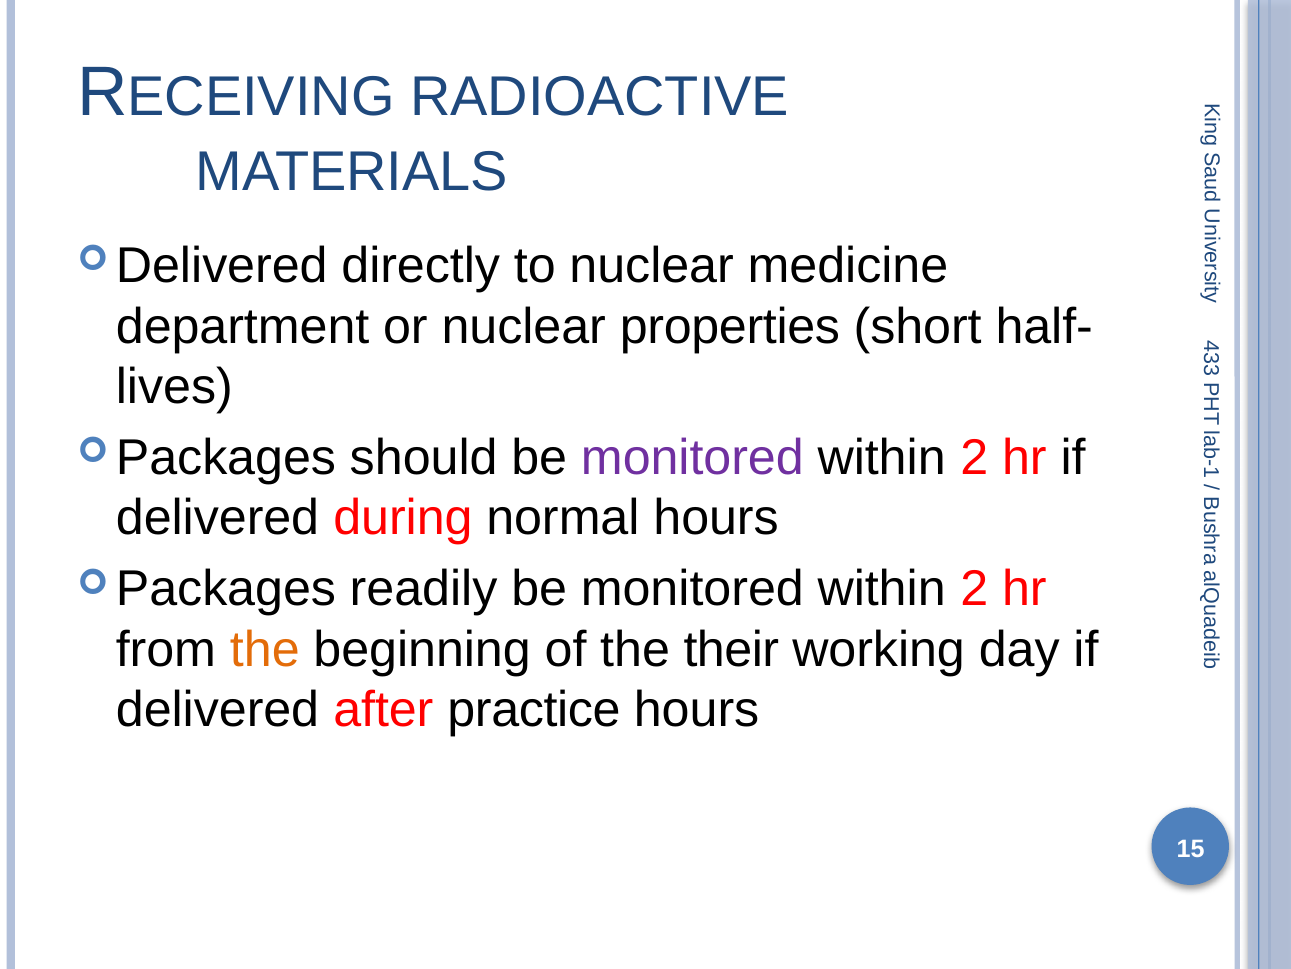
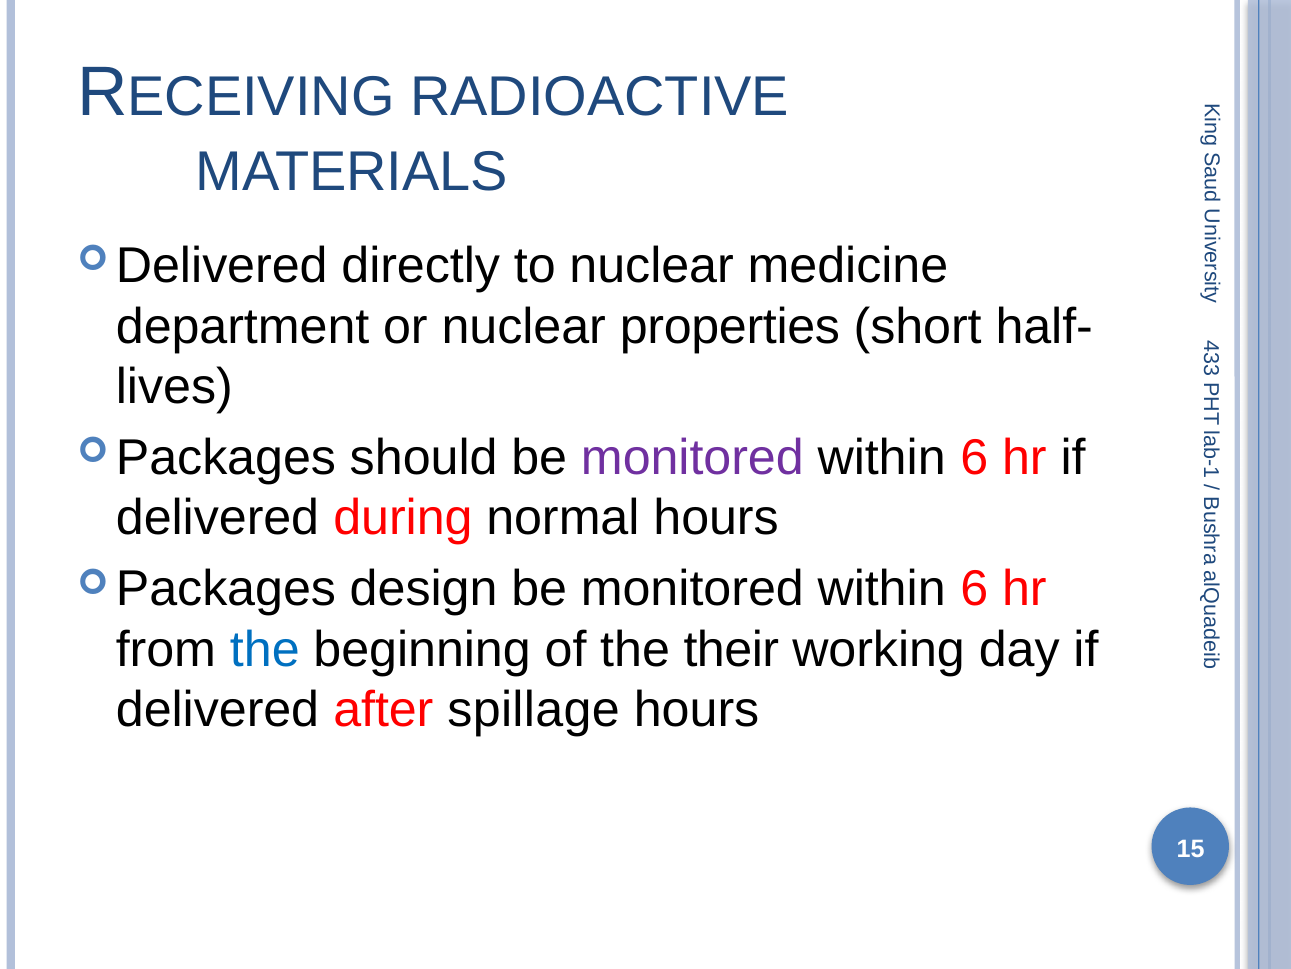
2 at (974, 458): 2 -> 6
readily: readily -> design
2 at (974, 589): 2 -> 6
the at (265, 649) colour: orange -> blue
practice: practice -> spillage
